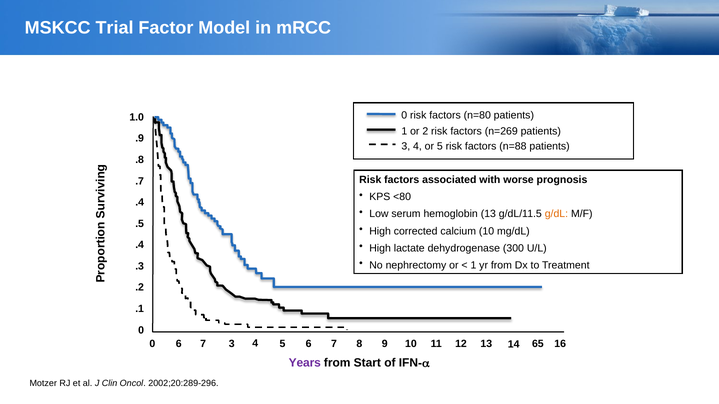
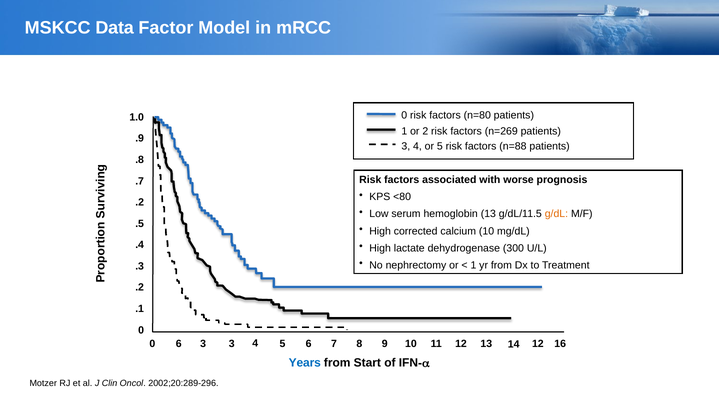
Trial: Trial -> Data
.4 at (140, 203): .4 -> .2
0 7: 7 -> 3
6 65: 65 -> 12
Years colour: purple -> blue
